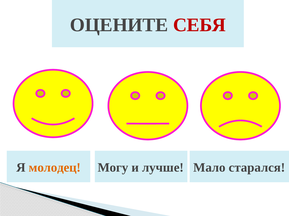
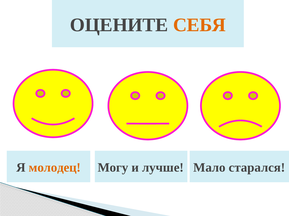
СЕБЯ colour: red -> orange
